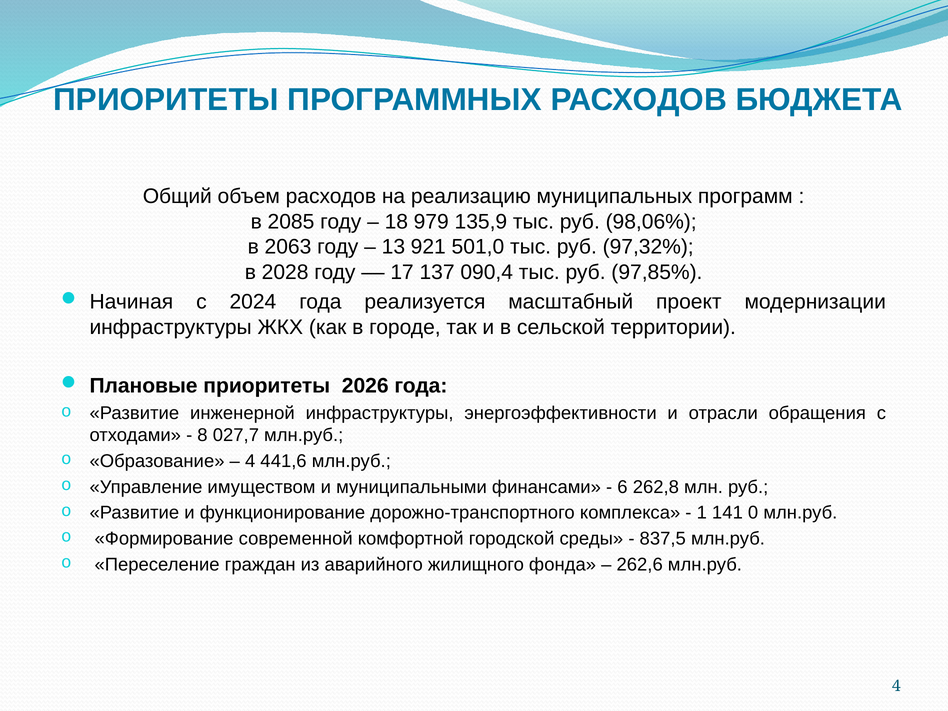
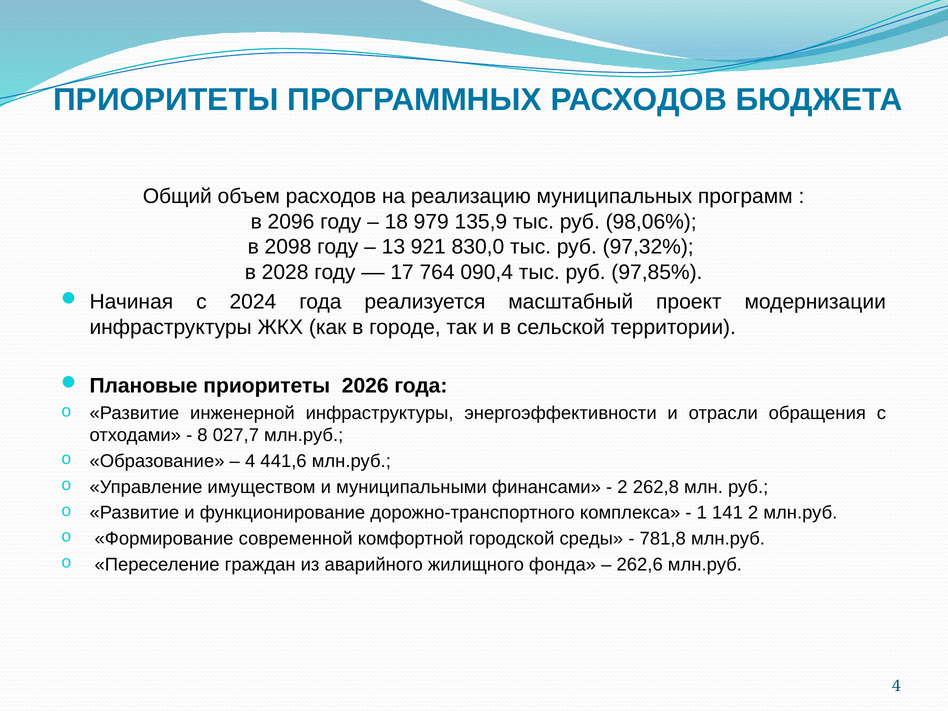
2085: 2085 -> 2096
2063: 2063 -> 2098
501,0: 501,0 -> 830,0
137: 137 -> 764
6 at (622, 487): 6 -> 2
141 0: 0 -> 2
837,5: 837,5 -> 781,8
